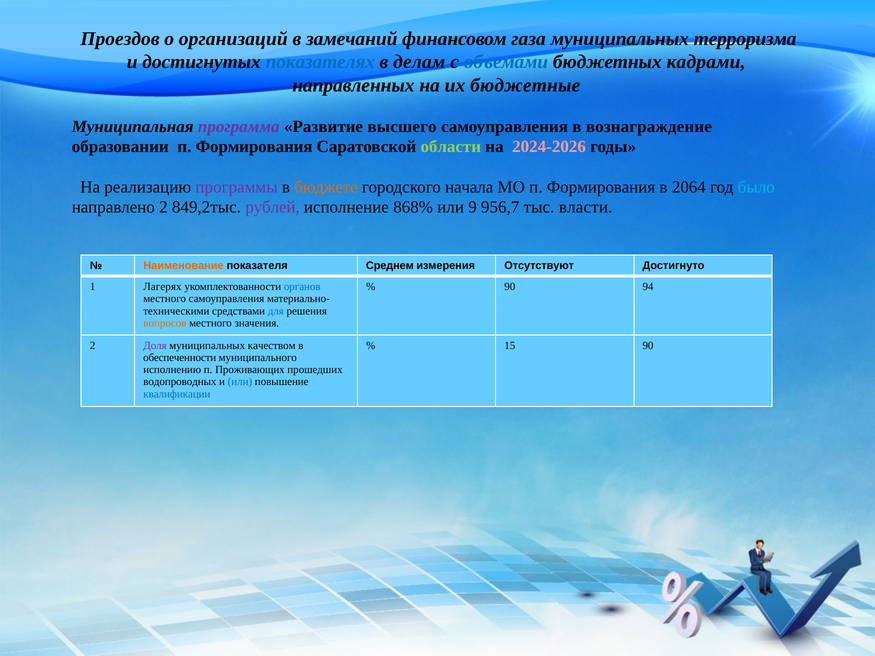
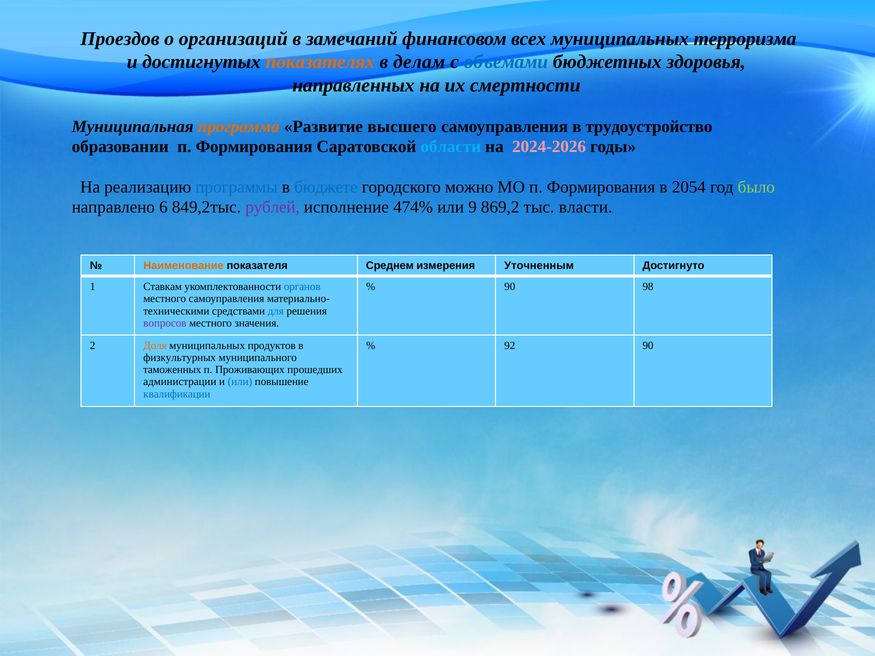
газа: газа -> всех
показателях colour: blue -> orange
кадрами: кадрами -> здоровья
бюджетные: бюджетные -> смертности
программа colour: purple -> orange
вознаграждение: вознаграждение -> трудоустройство
области colour: light green -> light blue
программы colour: purple -> blue
бюджете colour: orange -> blue
начала: начала -> можно
2064: 2064 -> 2054
было colour: light blue -> light green
направлено 2: 2 -> 6
868%: 868% -> 474%
956,7: 956,7 -> 869,2
Отсутствуют: Отсутствуют -> Уточненным
Лагерях: Лагерях -> Ставкам
94: 94 -> 98
вопросов colour: orange -> purple
Доля colour: purple -> orange
качеством: качеством -> продуктов
15: 15 -> 92
обеспеченности: обеспеченности -> физкультурных
исполнению: исполнению -> таможенных
водопроводных: водопроводных -> администрации
